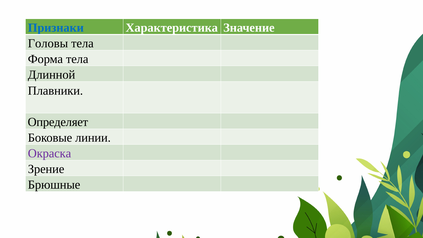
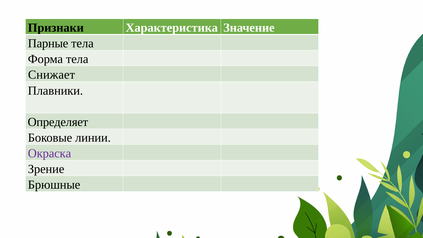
Признаки colour: blue -> black
Головы: Головы -> Парные
Длинной: Длинной -> Снижает
